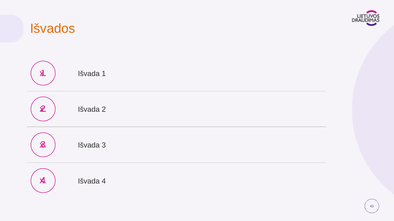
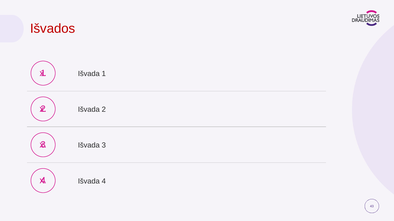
Išvados colour: orange -> red
